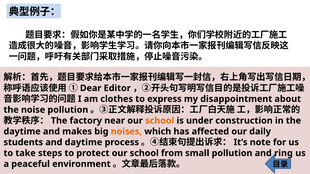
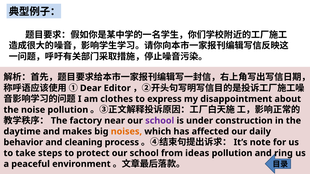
school at (160, 121) colour: orange -> purple
students: students -> behavior
and daytime: daytime -> cleaning
small: small -> ideas
